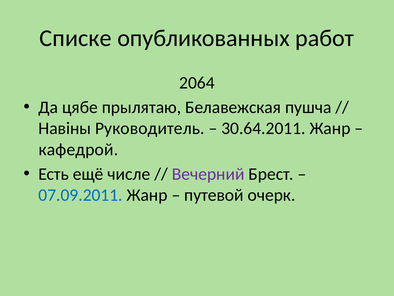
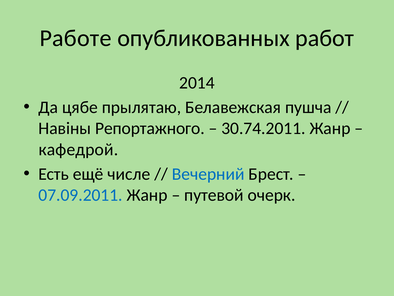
Списке: Списке -> Работе
2064: 2064 -> 2014
Руководитель: Руководитель -> Репортажного
30.64.2011: 30.64.2011 -> 30.74.2011
Вечерний colour: purple -> blue
